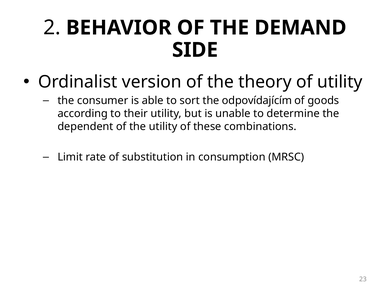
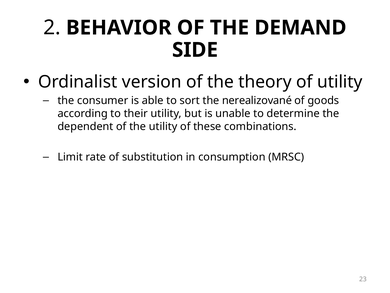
odpovídajícím: odpovídajícím -> nerealizované
